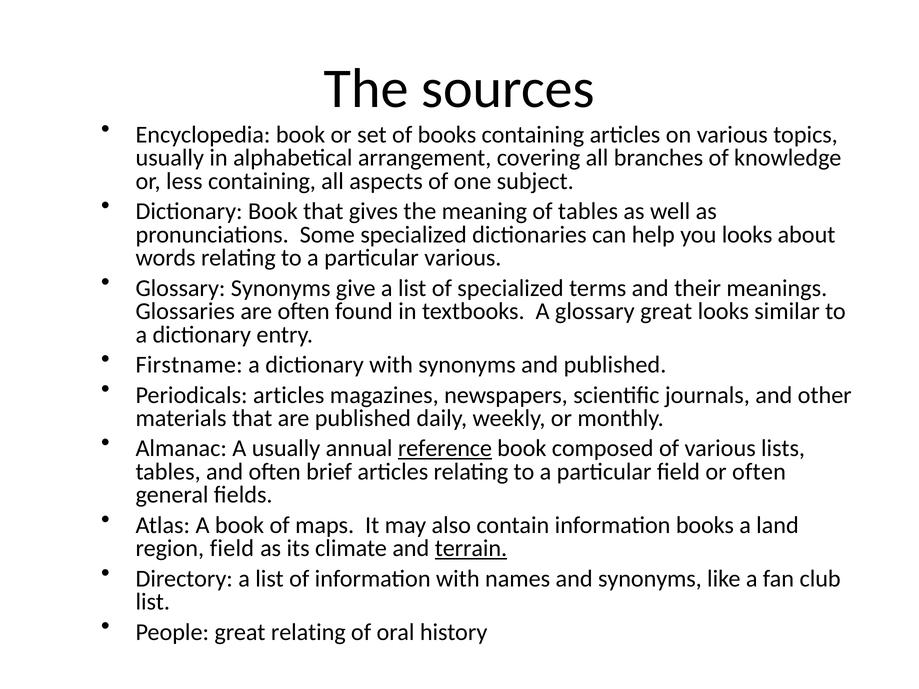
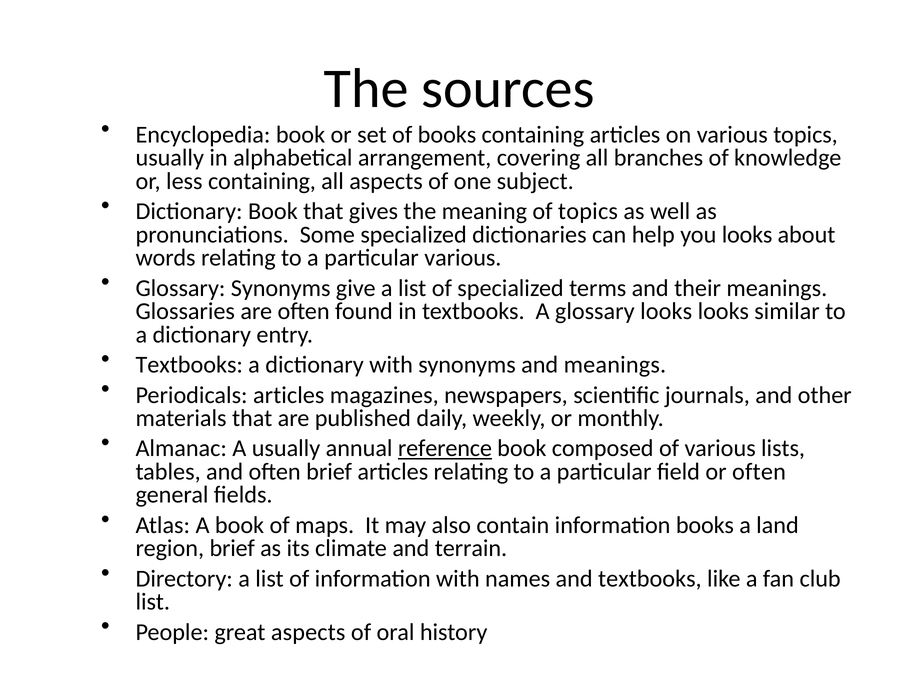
of tables: tables -> topics
glossary great: great -> looks
Firstname at (189, 365): Firstname -> Textbooks
and published: published -> meanings
region field: field -> brief
terrain underline: present -> none
and synonyms: synonyms -> textbooks
great relating: relating -> aspects
